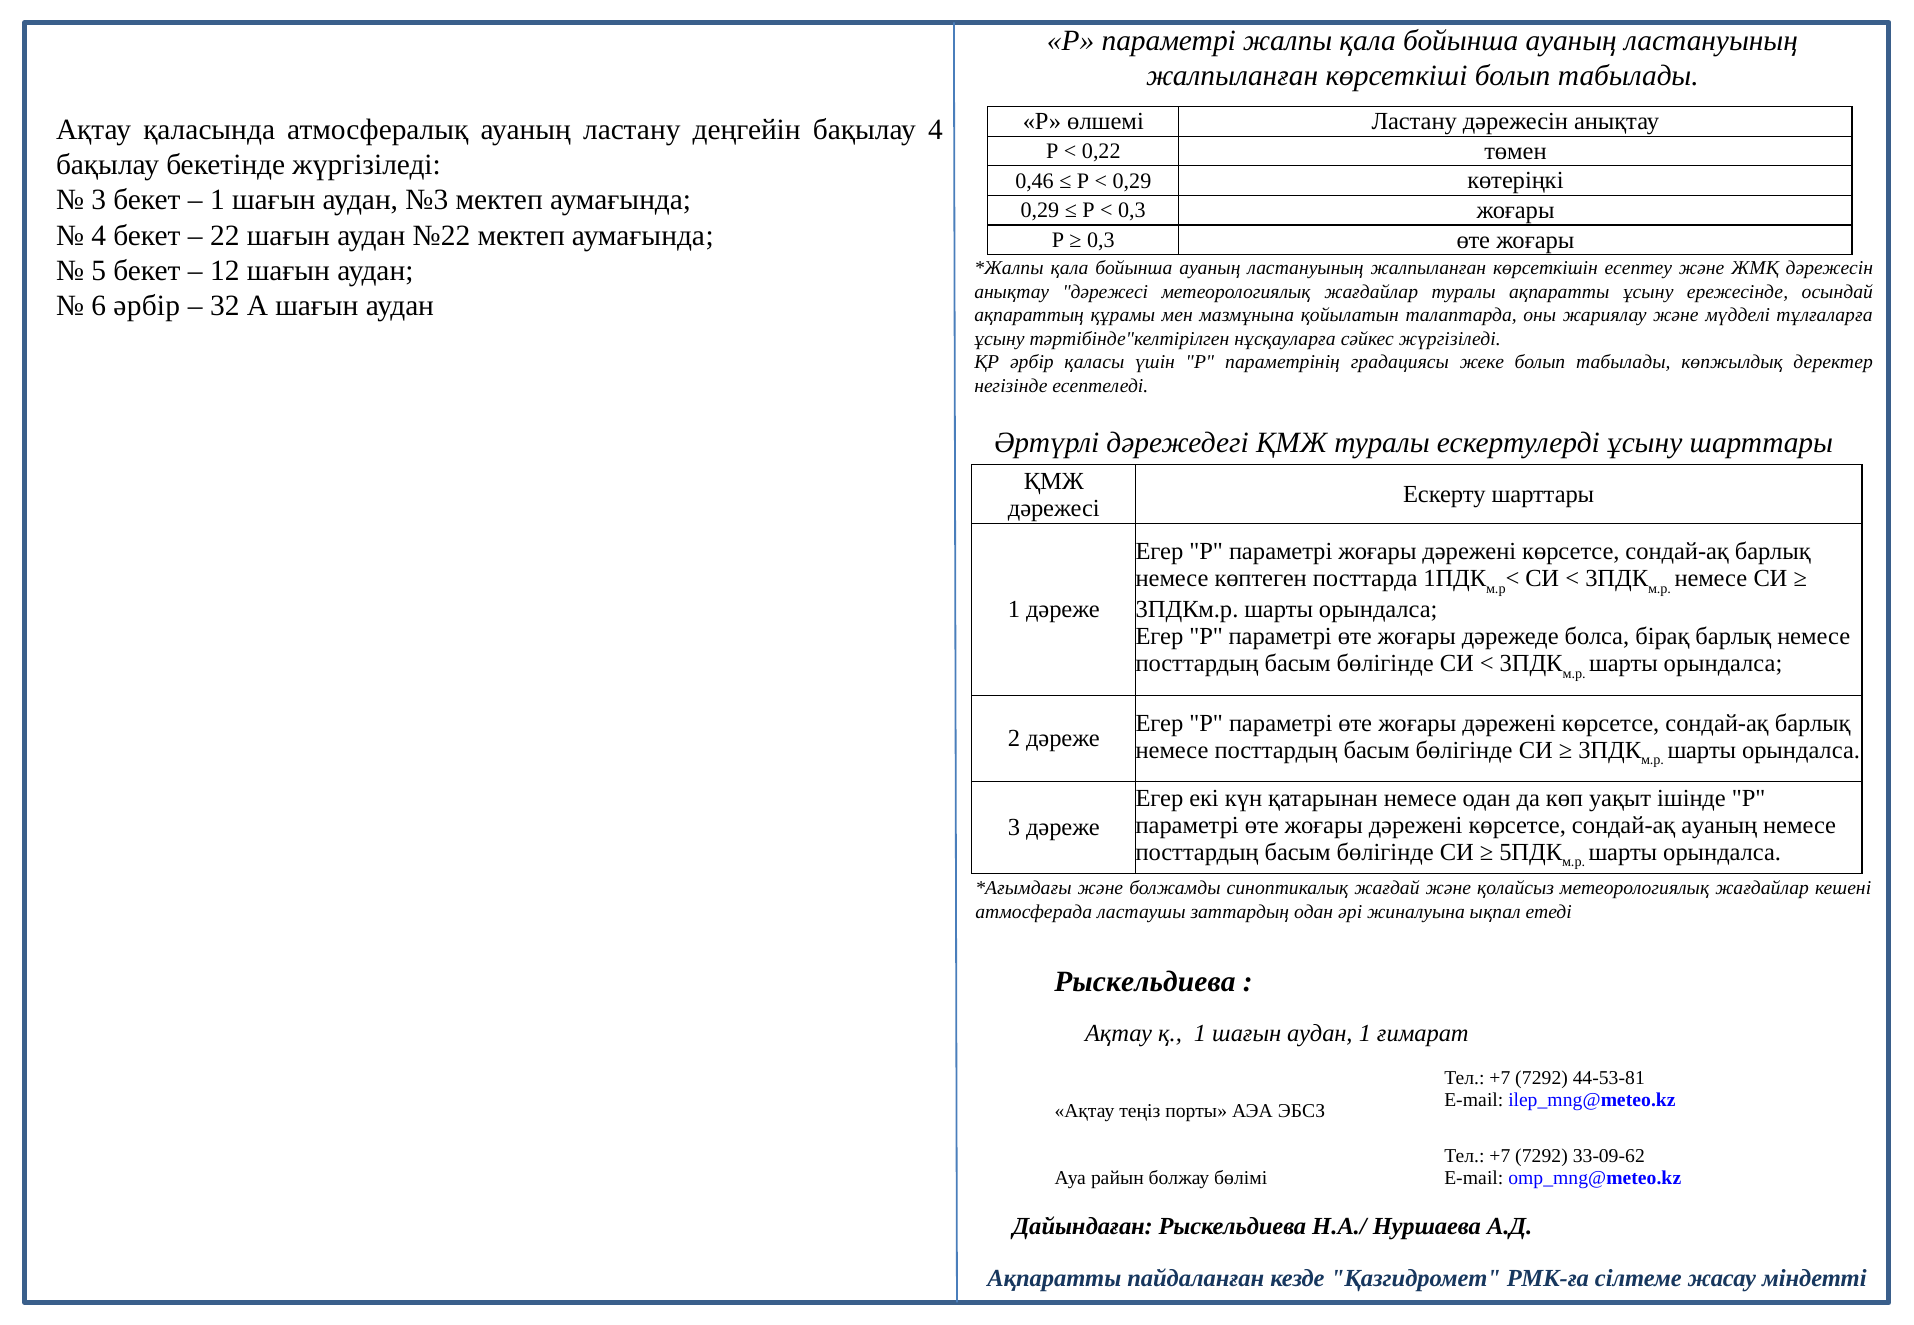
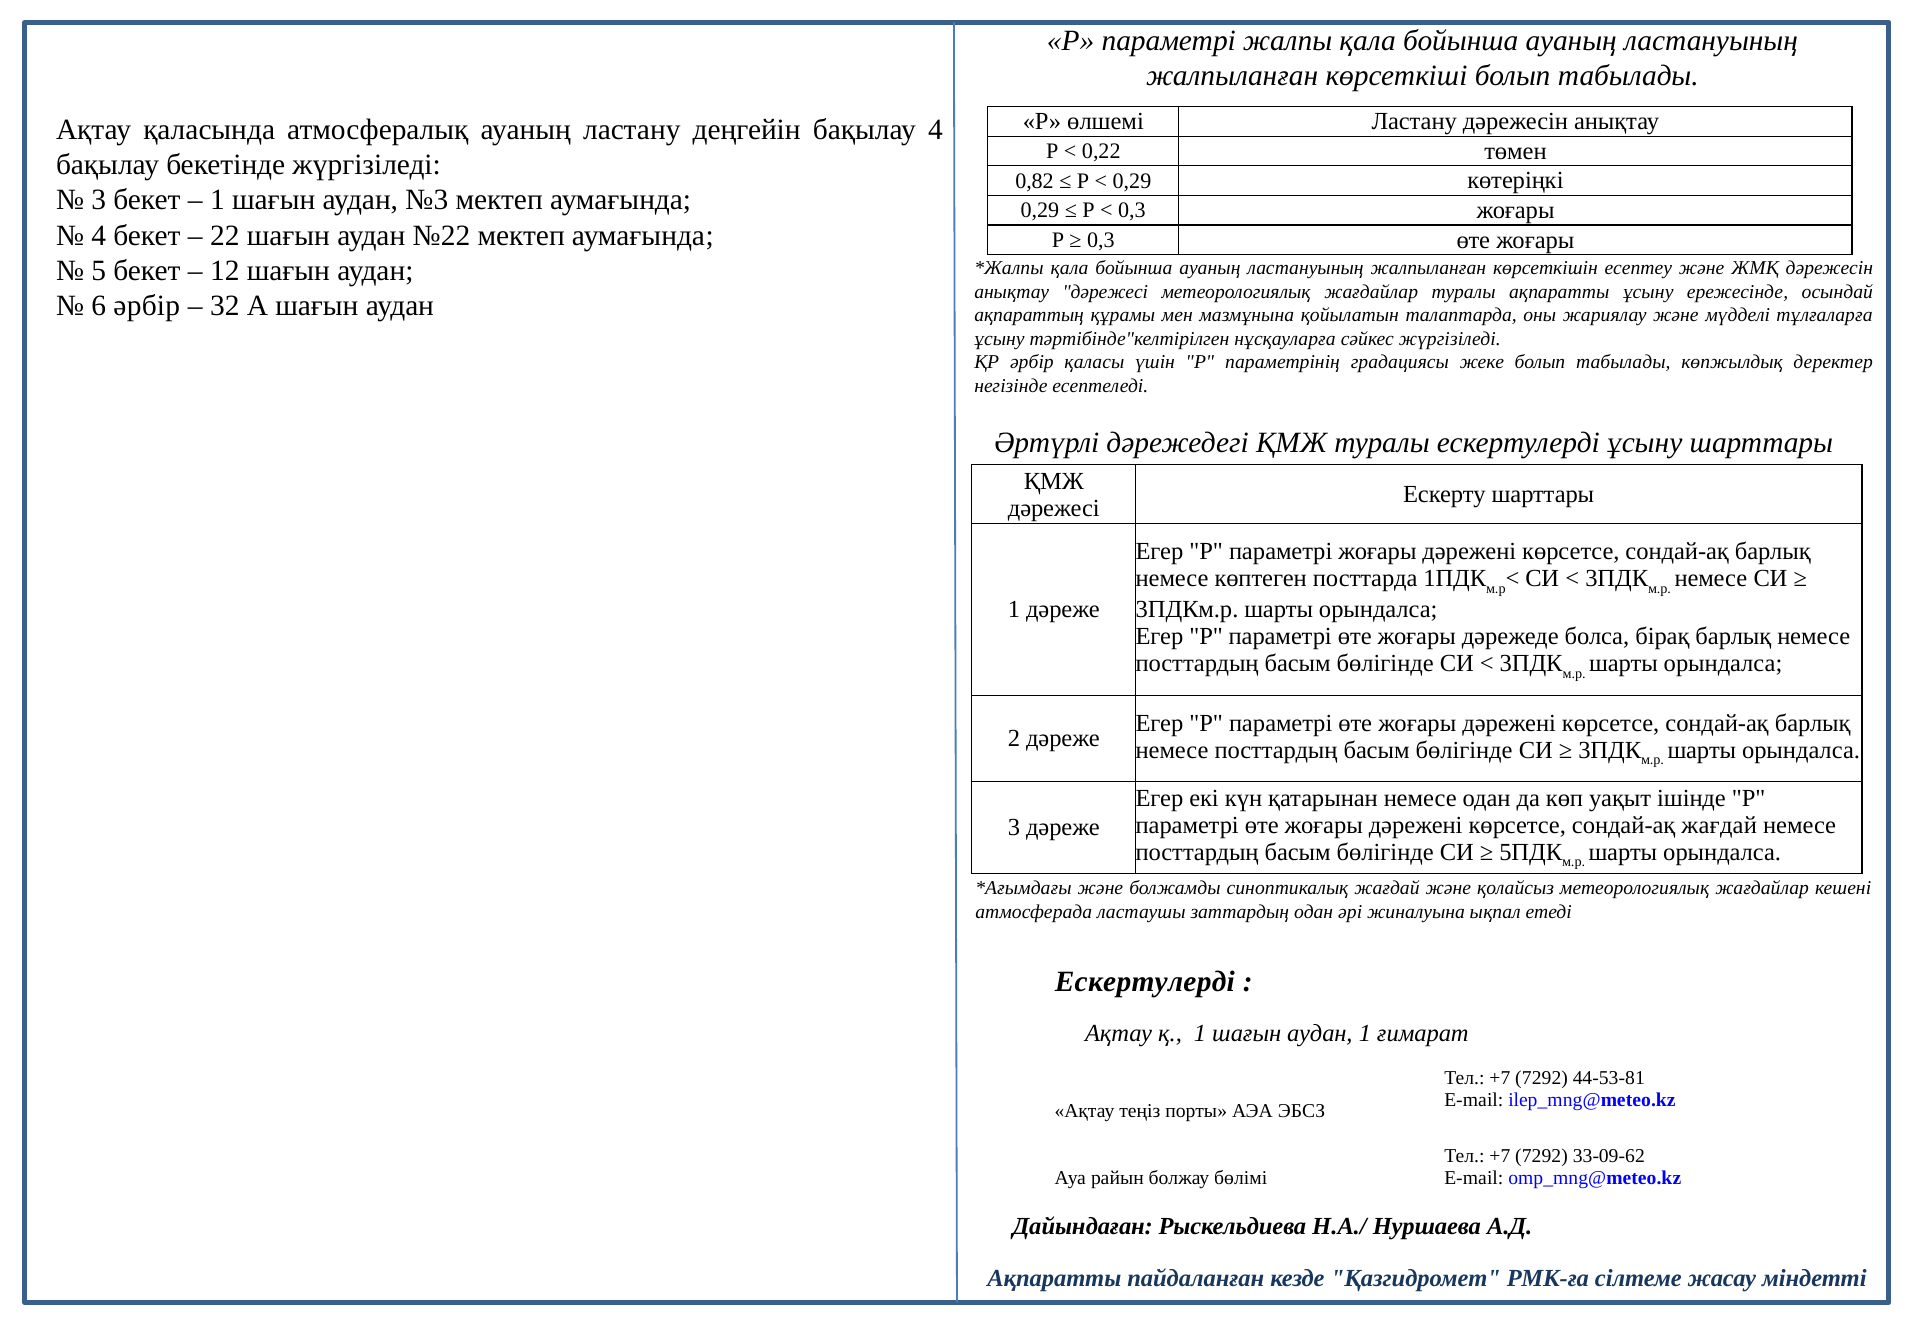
0,46: 0,46 -> 0,82
сондай-ақ ауаның: ауаның -> жағдай
Рыскельдиева at (1145, 982): Рыскельдиева -> Ескертулерді
